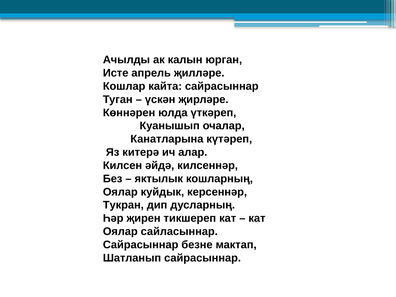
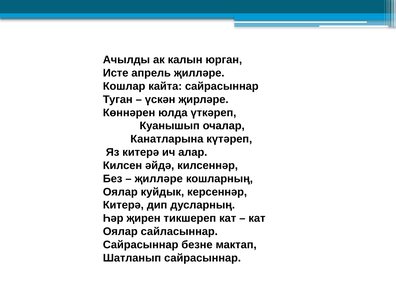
яктылык at (159, 179): яктылык -> җилләре
Тукран at (123, 205): Тукран -> Китерә
